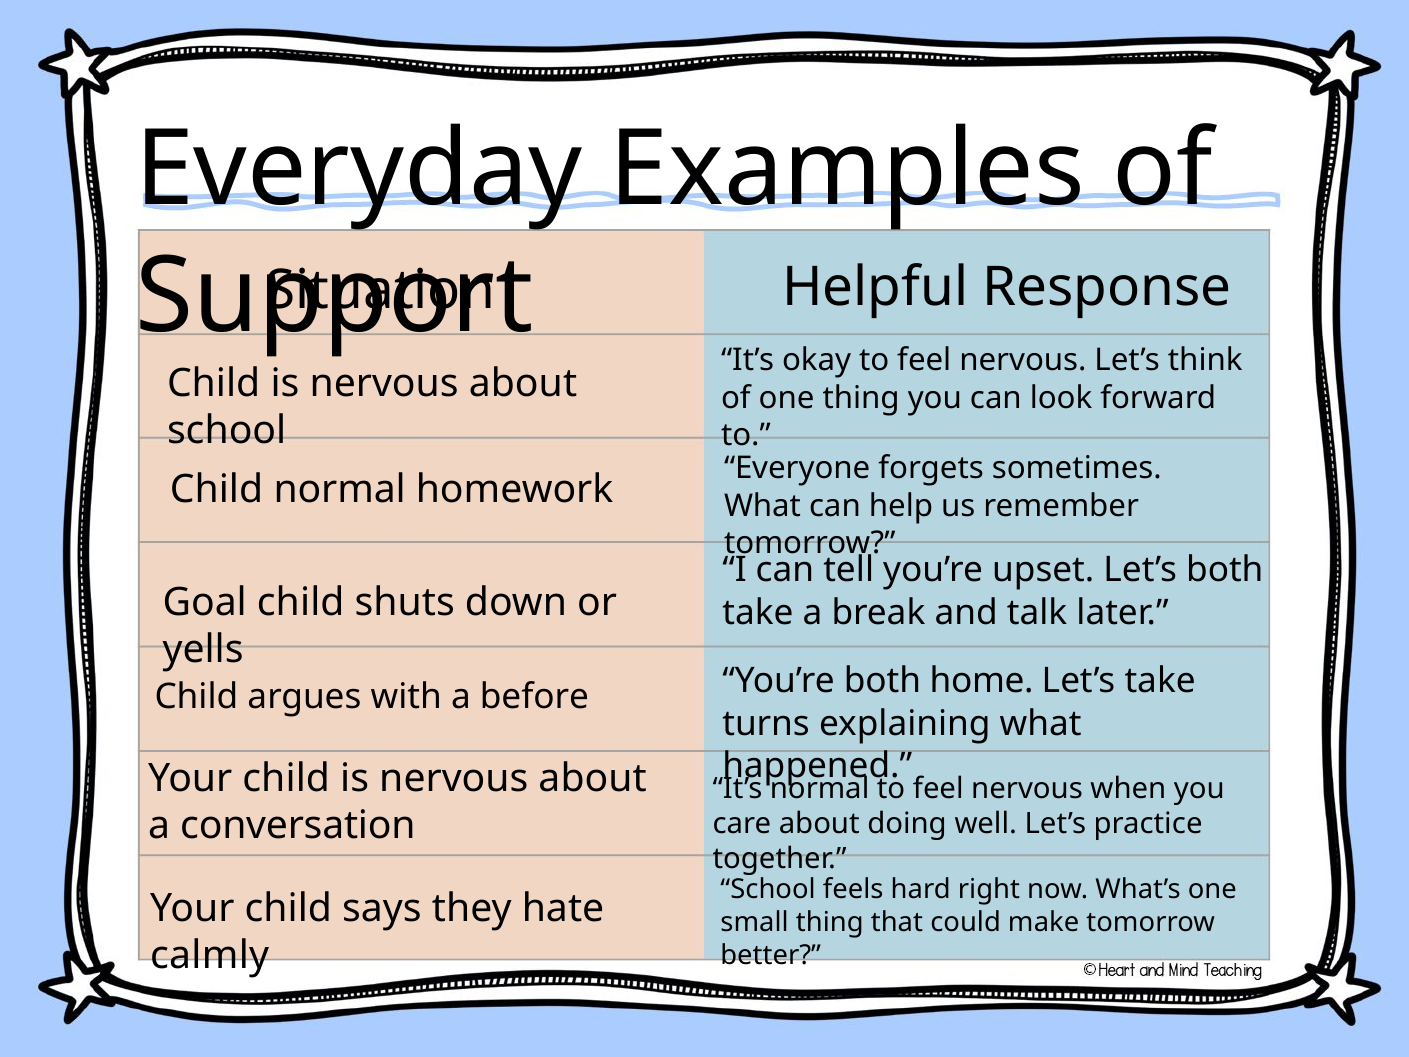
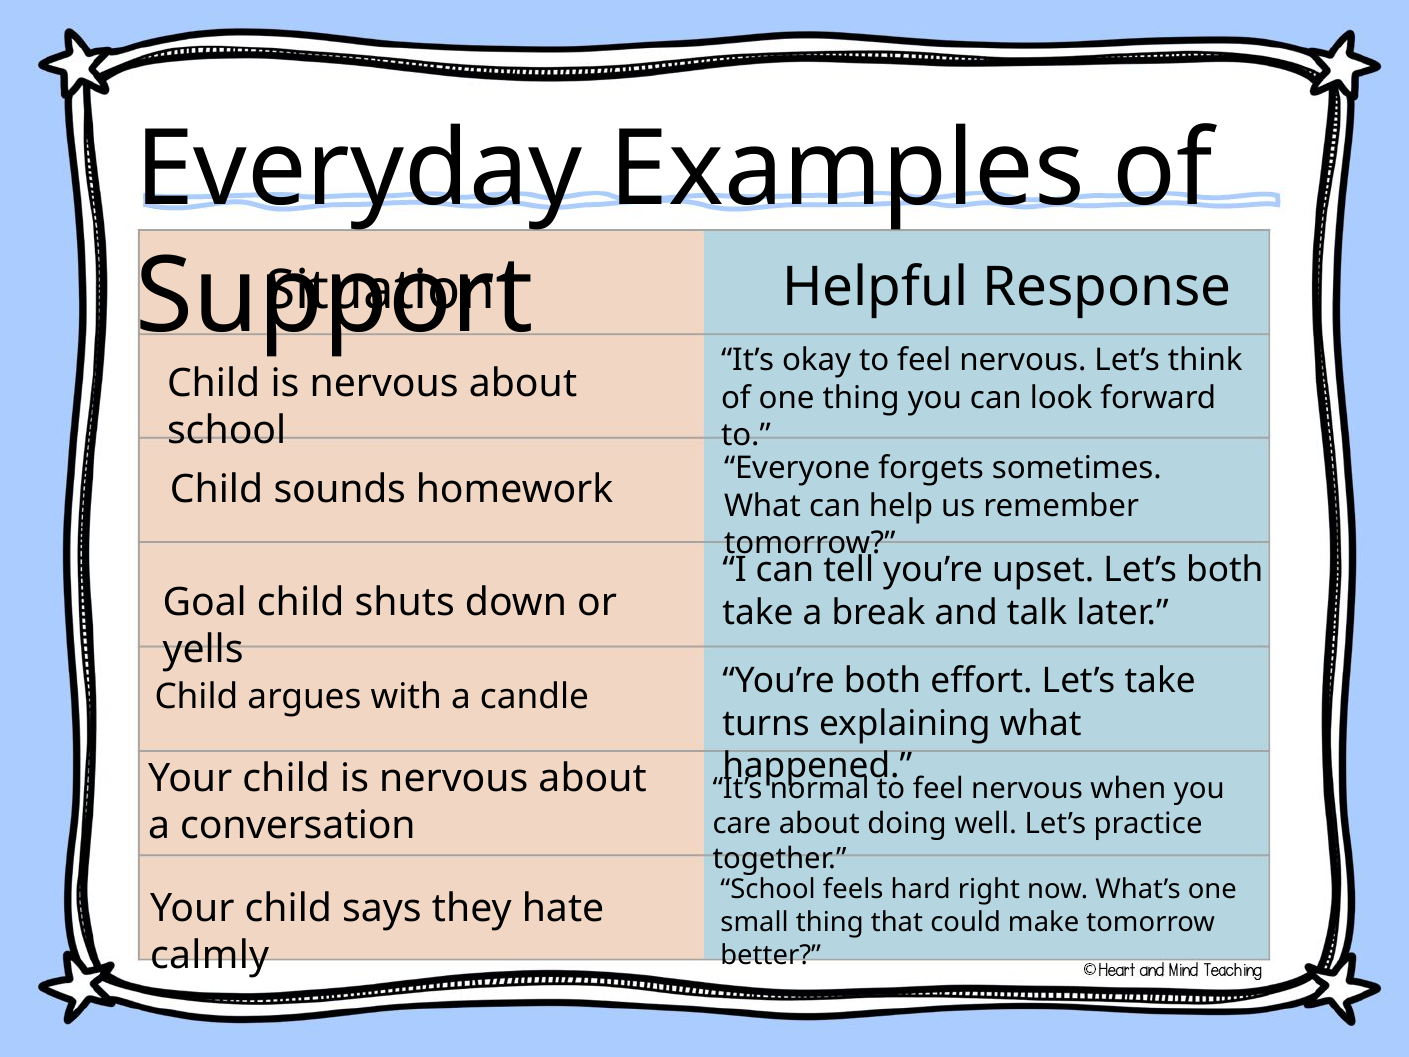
Child normal: normal -> sounds
before: before -> candle
home: home -> effort
